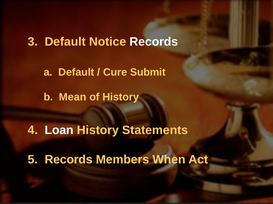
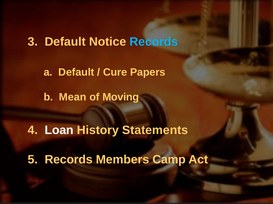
Records at (154, 42) colour: white -> light blue
Submit: Submit -> Papers
of History: History -> Moving
When: When -> Camp
